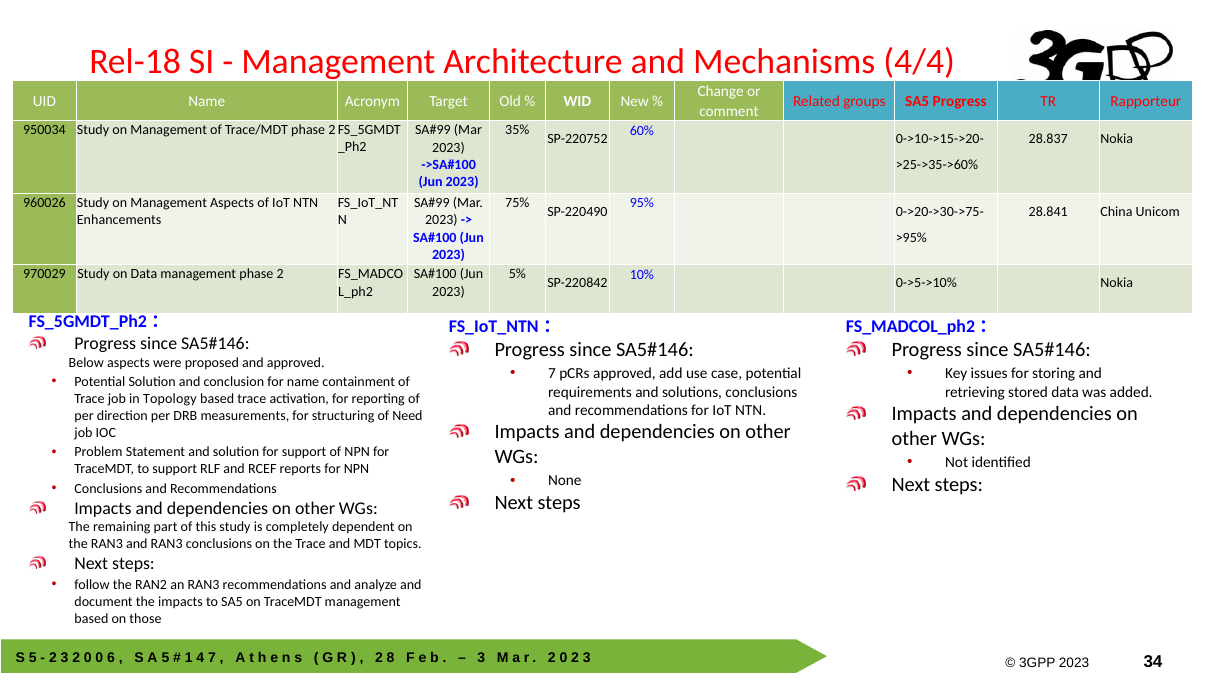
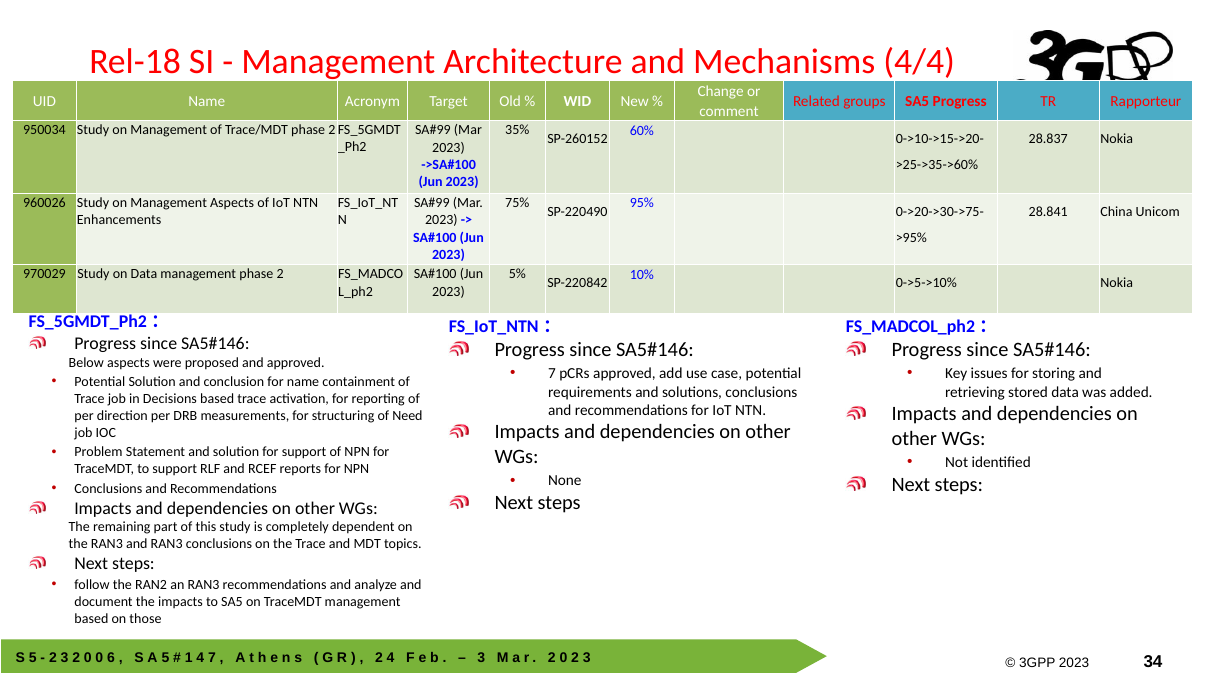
SP-220752: SP-220752 -> SP-260152
Topology: Topology -> Decisions
2 8: 8 -> 4
